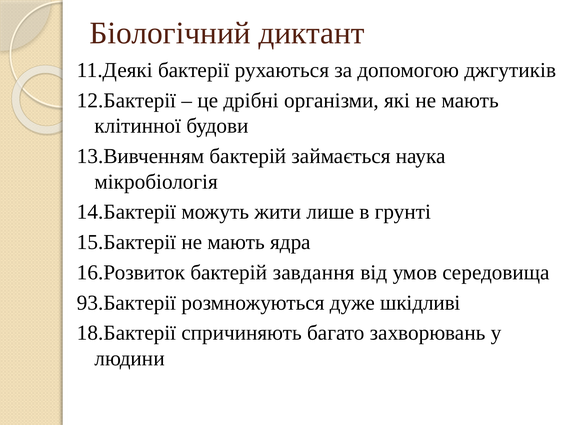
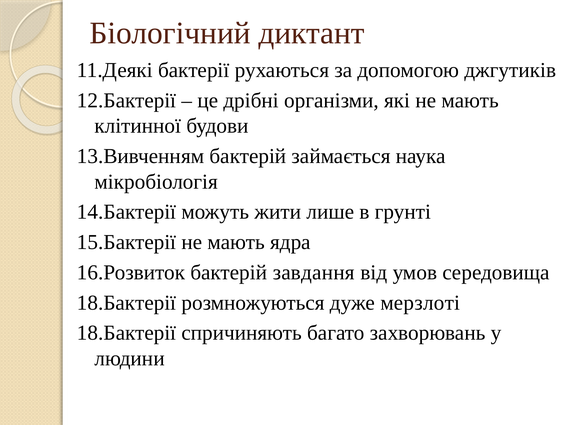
93.Бактерії at (127, 302): 93.Бактерії -> 18.Бактерії
шкідливі: шкідливі -> мерзлоті
